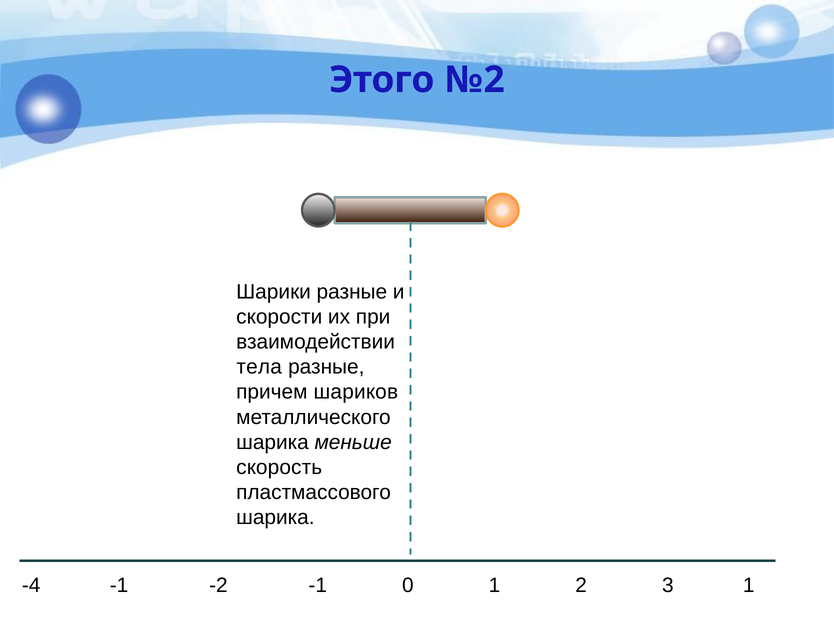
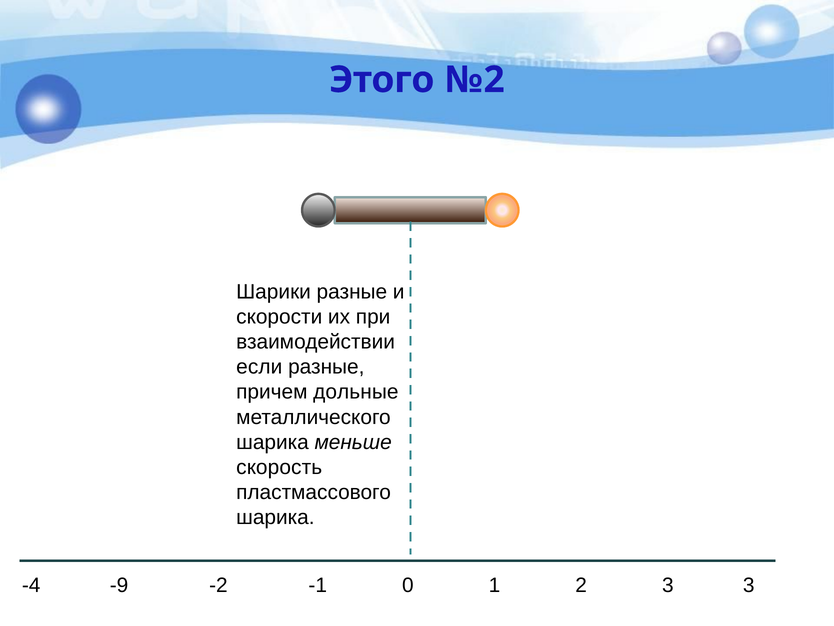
тела: тела -> если
шариков: шариков -> дольные
-4 -1: -1 -> -9
3 1: 1 -> 3
